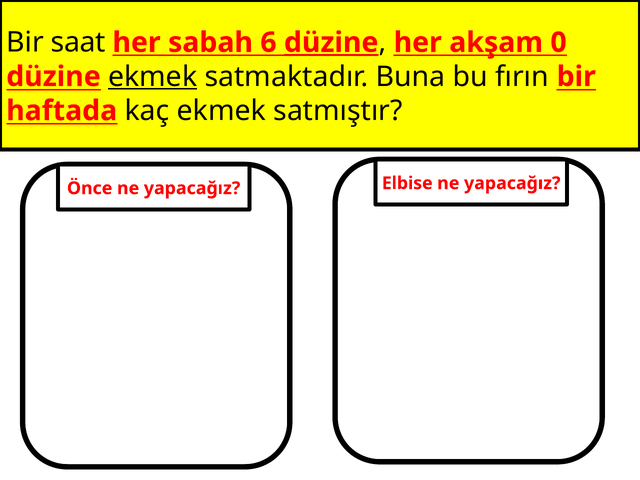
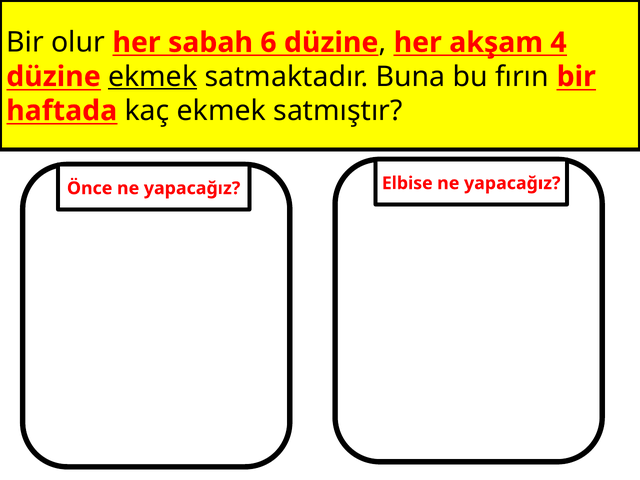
saat: saat -> olur
düzine at (331, 42) underline: present -> none
0: 0 -> 4
